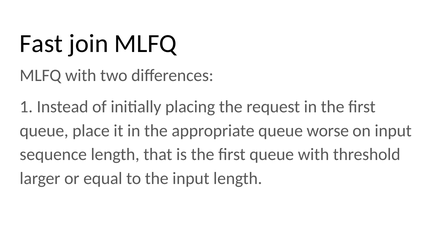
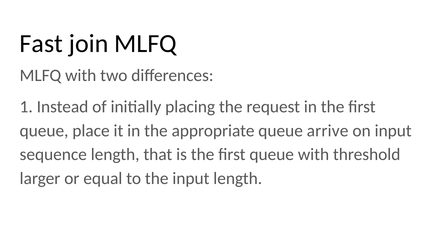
worse: worse -> arrive
